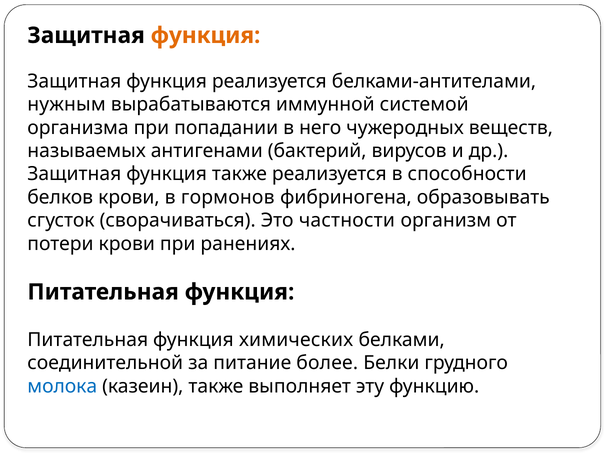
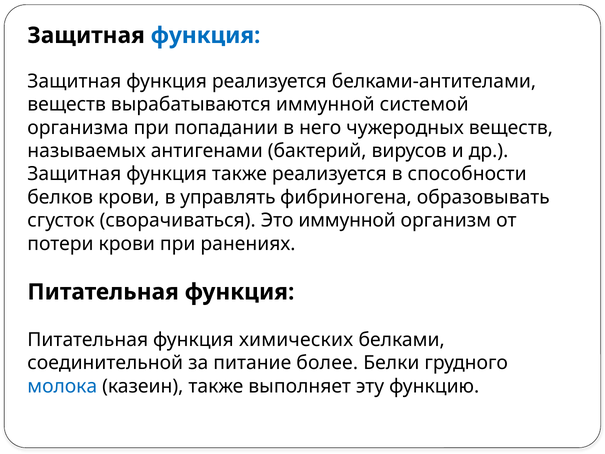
функция at (206, 35) colour: orange -> blue
нужным at (67, 104): нужным -> веществ
гормонов: гормонов -> управлять
Это частности: частности -> иммунной
